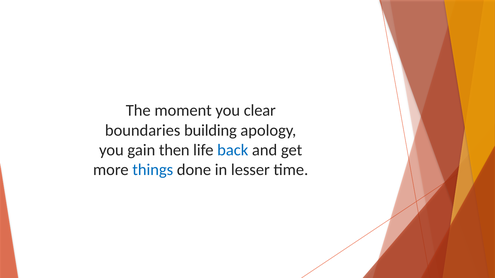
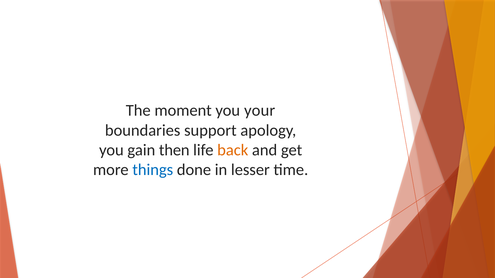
clear: clear -> your
building: building -> support
back colour: blue -> orange
